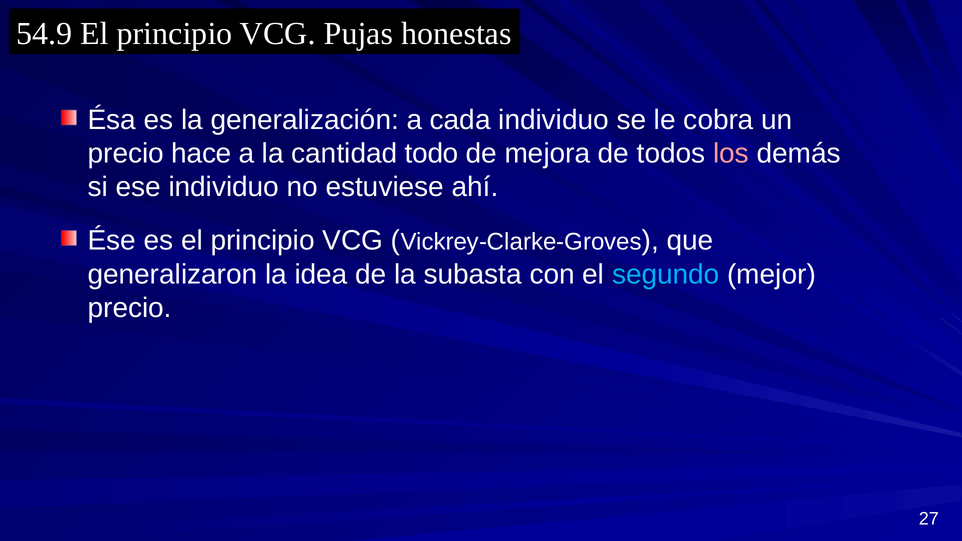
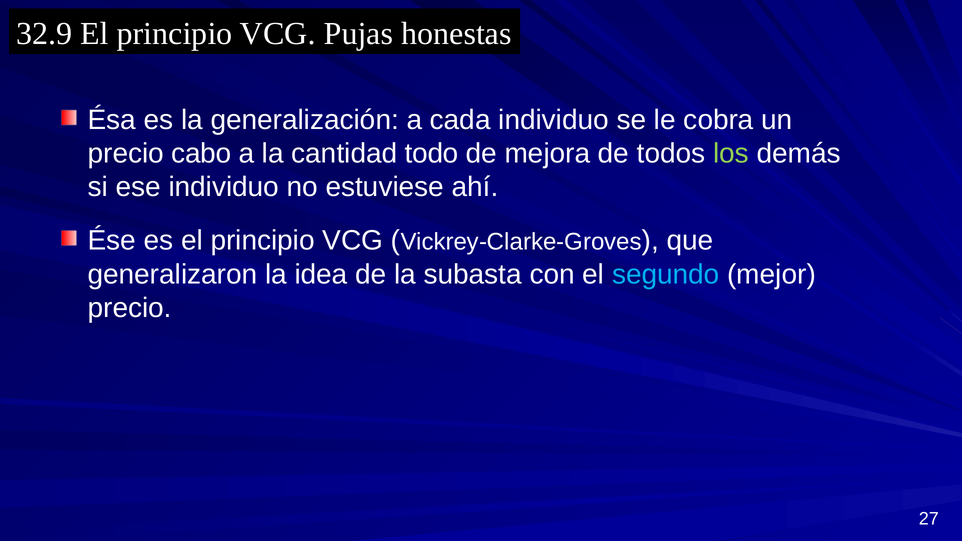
54.9: 54.9 -> 32.9
hace: hace -> cabo
los colour: pink -> light green
